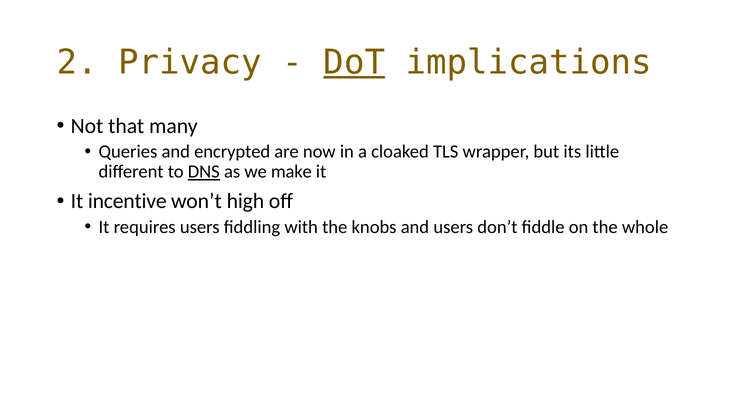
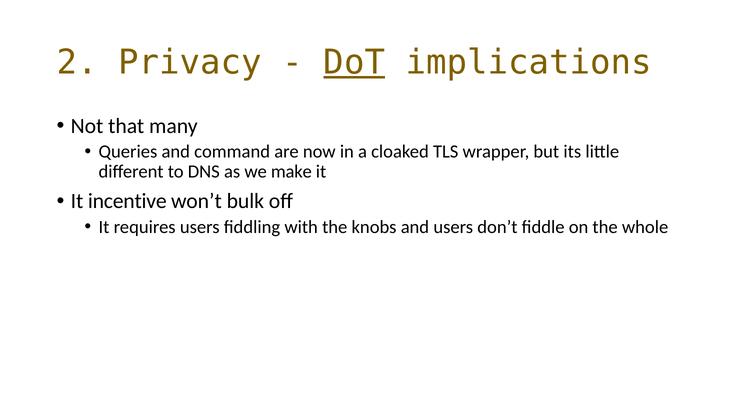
encrypted: encrypted -> command
DNS underline: present -> none
high: high -> bulk
